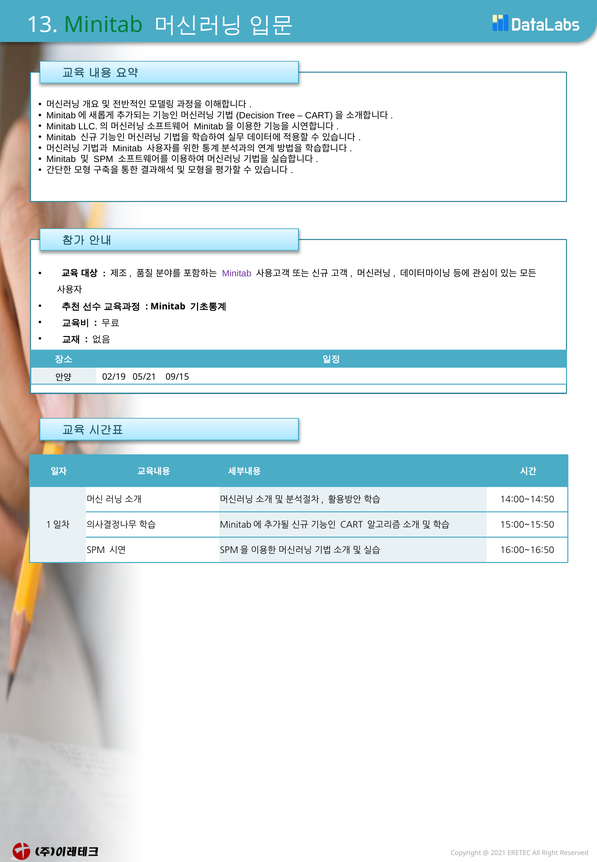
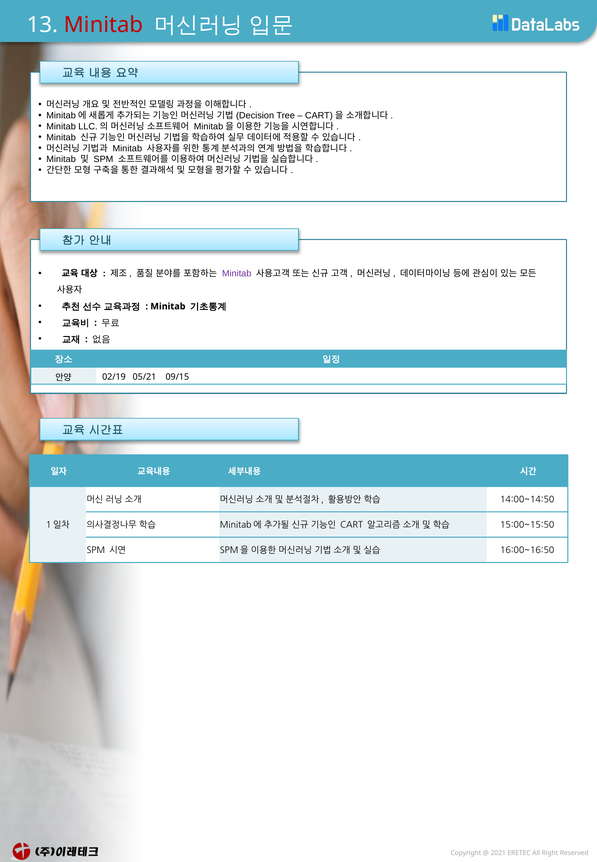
Minitab at (104, 25) colour: green -> red
